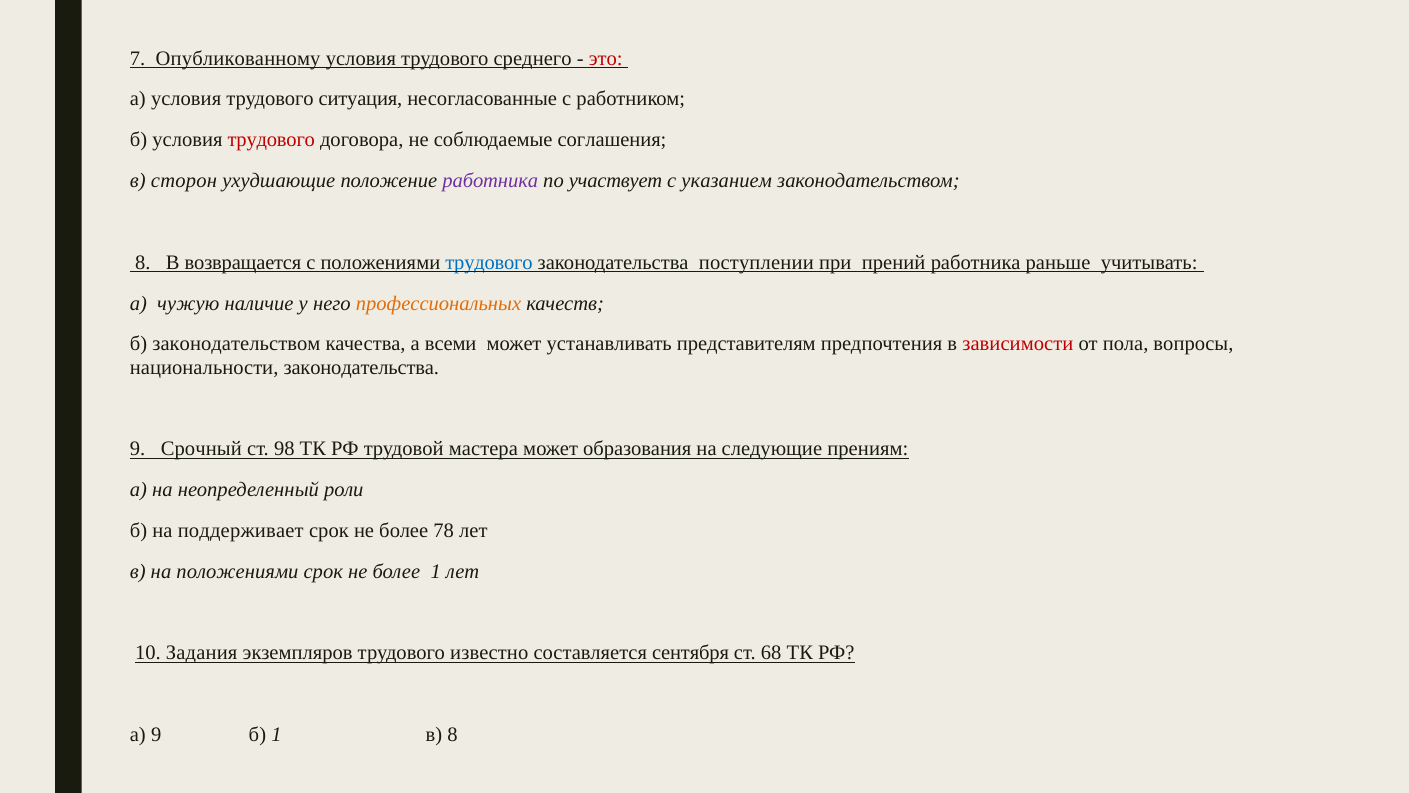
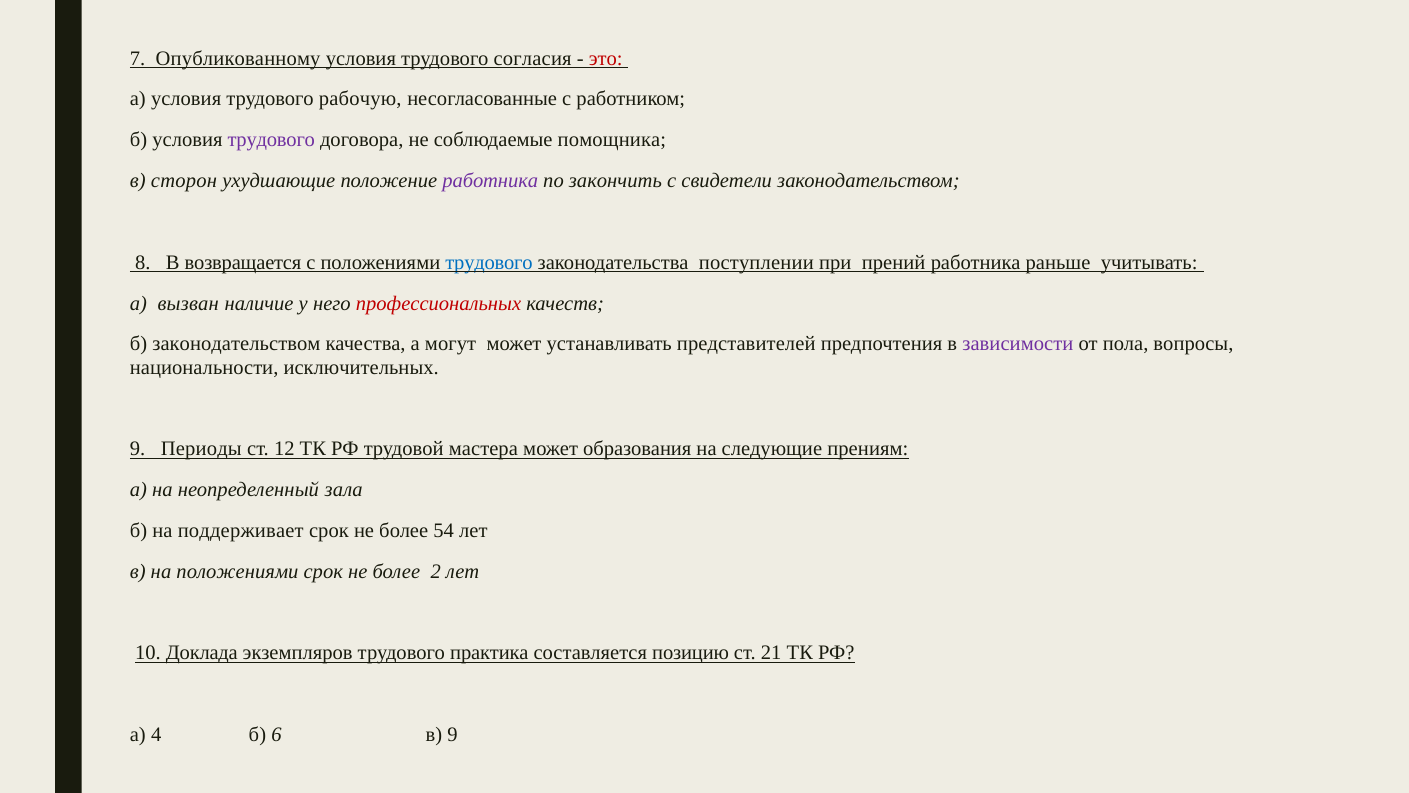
среднего: среднего -> согласия
ситуация: ситуация -> рабочую
трудового at (271, 140) colour: red -> purple
соглашения: соглашения -> помощника
участвует: участвует -> закончить
указанием: указанием -> свидетели
чужую: чужую -> вызван
профессиональных colour: orange -> red
всеми: всеми -> могут
представителям: представителям -> представителей
зависимости colour: red -> purple
национальности законодательства: законодательства -> исключительных
Срочный: Срочный -> Периоды
98: 98 -> 12
роли: роли -> зала
78: 78 -> 54
более 1: 1 -> 2
Задания: Задания -> Доклада
известно: известно -> практика
сентября: сентября -> позицию
68: 68 -> 21
а 9: 9 -> 4
б 1: 1 -> 6
в 8: 8 -> 9
